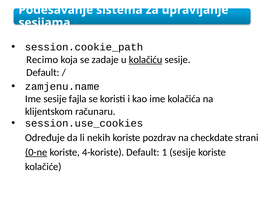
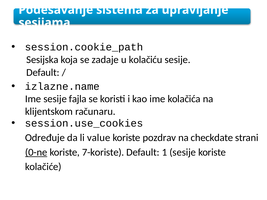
Recimo: Recimo -> Sesijska
kolačiću underline: present -> none
zamjenu.name: zamjenu.name -> izlazne.name
nekih: nekih -> value
4-koriste: 4-koriste -> 7-koriste
